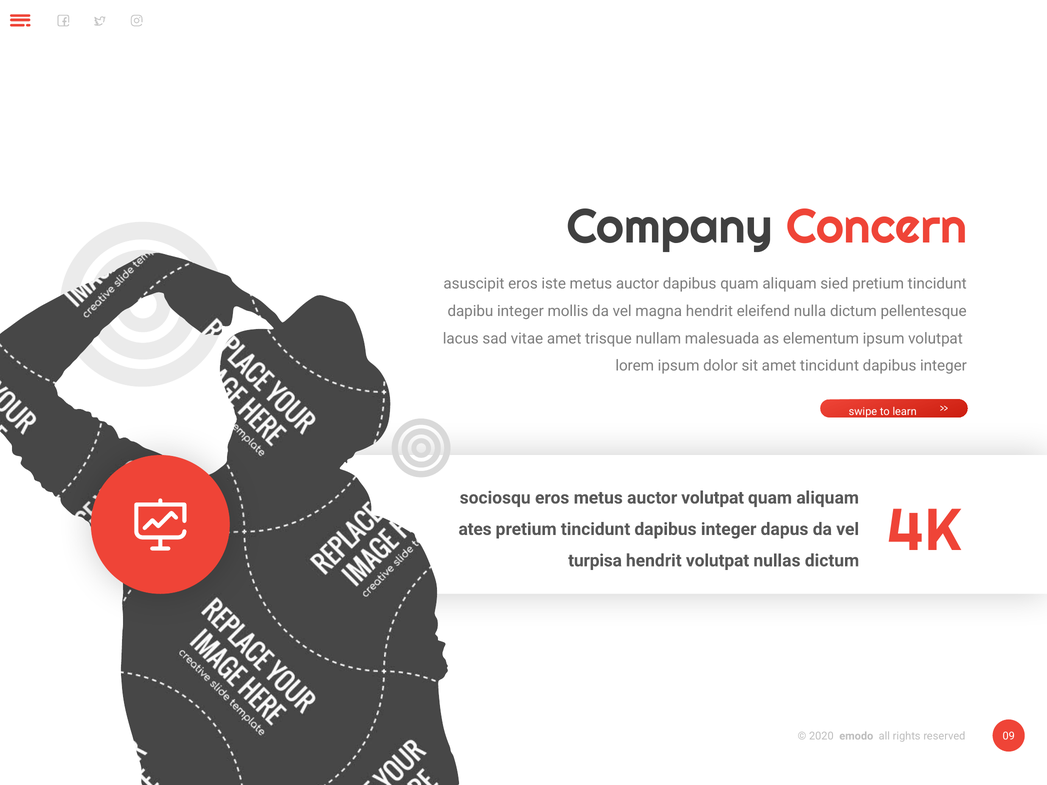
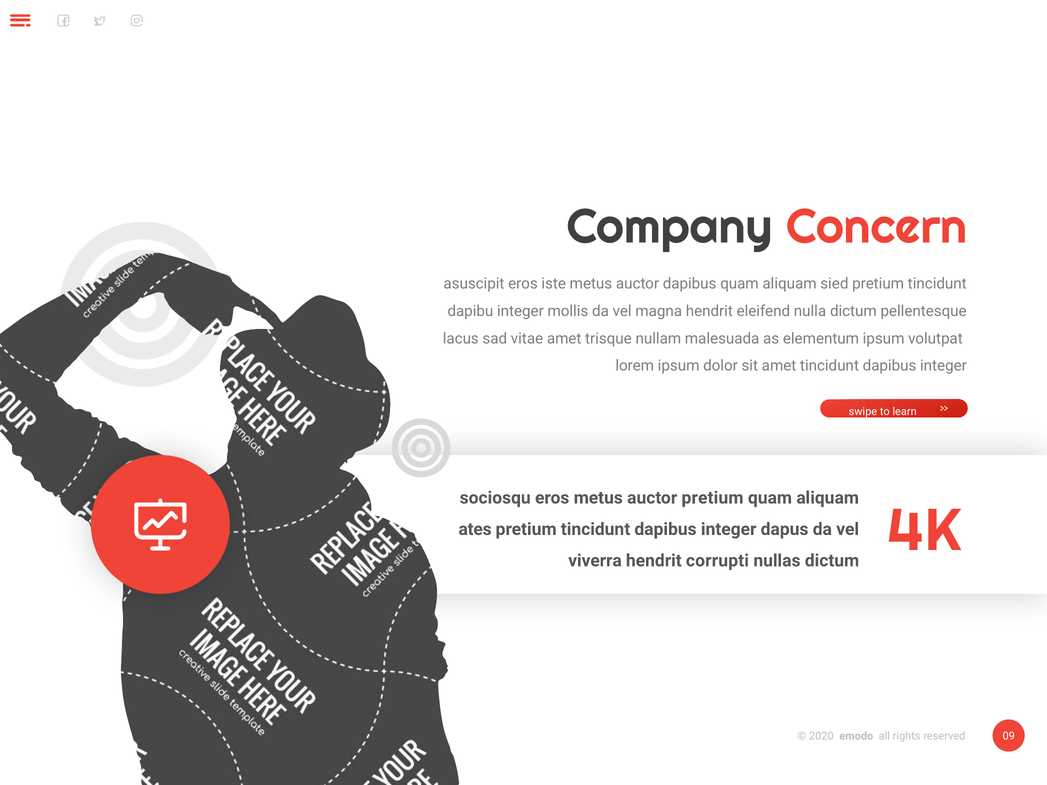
auctor volutpat: volutpat -> pretium
turpisa: turpisa -> viverra
hendrit volutpat: volutpat -> corrupti
